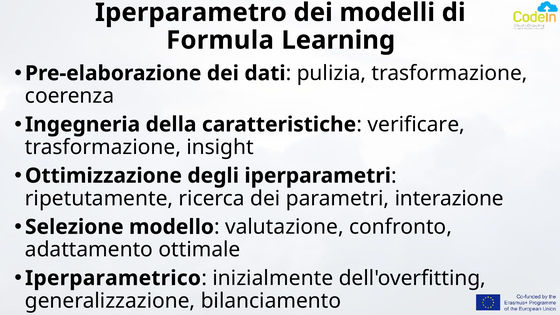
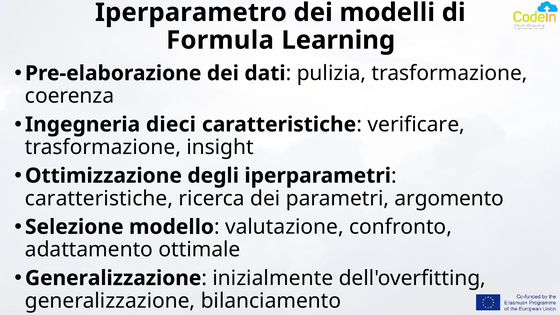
Ingegneria della: della -> dieci
ripetutamente at (99, 198): ripetutamente -> caratteristiche
interazione: interazione -> argomento
Iperparametrico at (113, 278): Iperparametrico -> Generalizzazione
